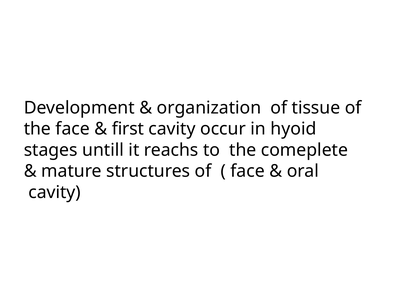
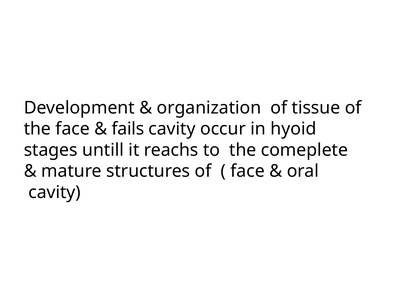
first: first -> fails
